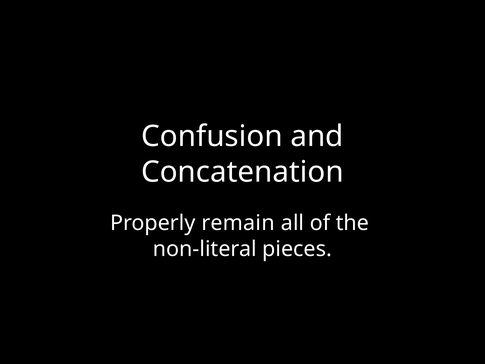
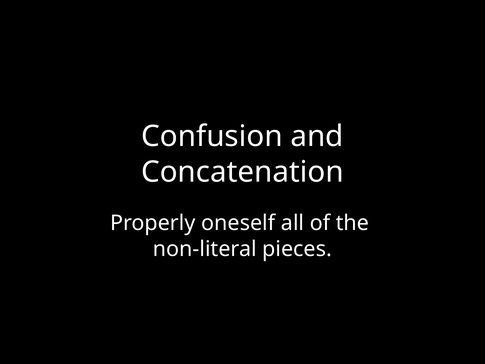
remain: remain -> oneself
